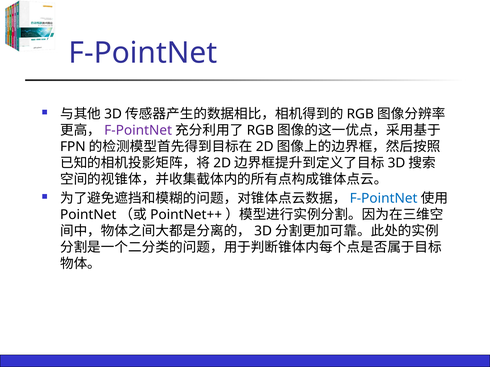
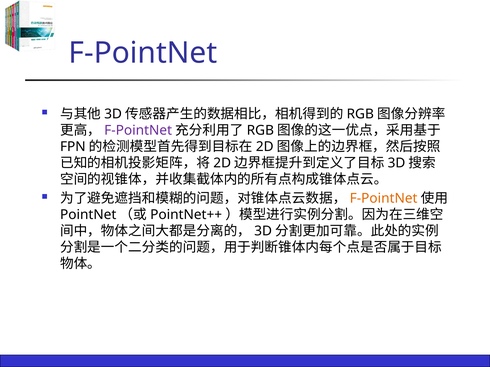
F-PointNet at (384, 199) colour: blue -> orange
